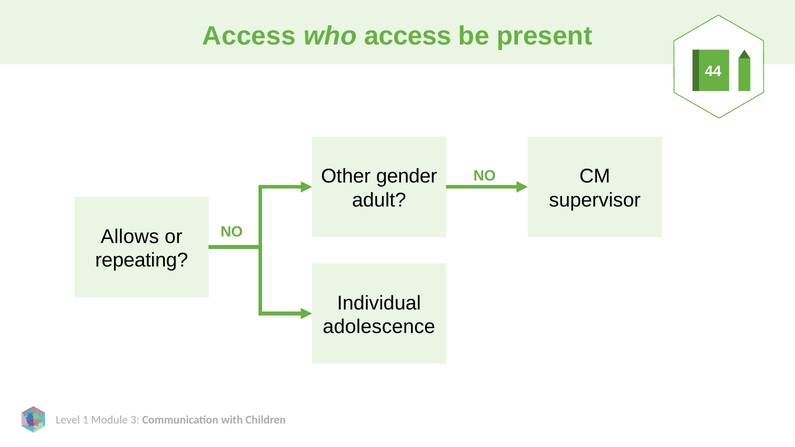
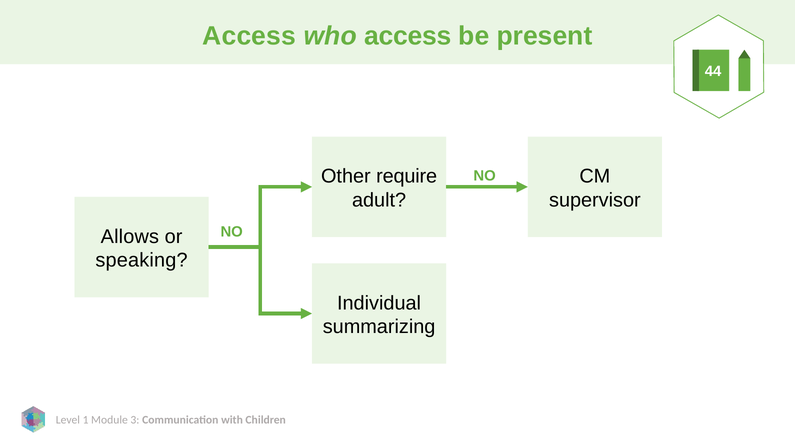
gender: gender -> require
repeating: repeating -> speaking
adolescence: adolescence -> summarizing
